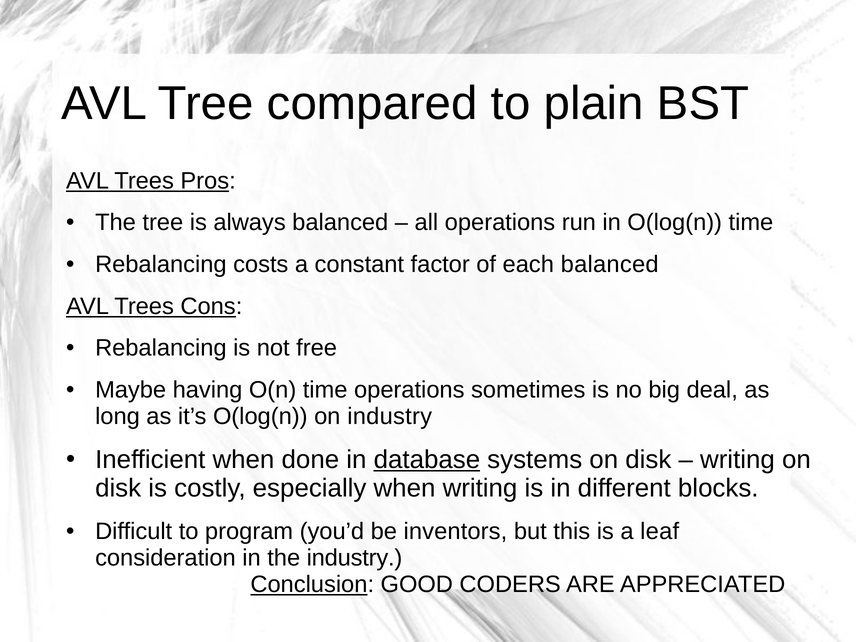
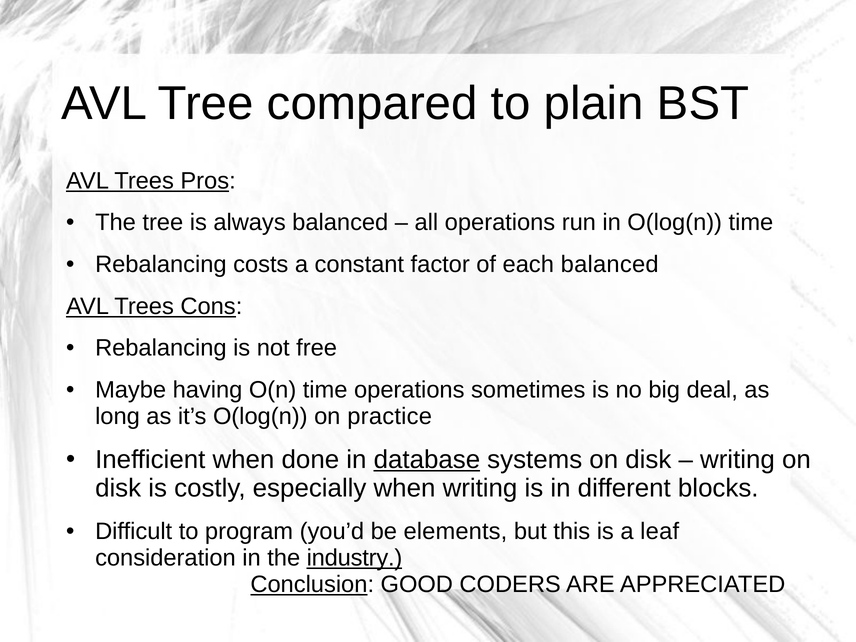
on industry: industry -> practice
inventors: inventors -> elements
industry at (355, 558) underline: none -> present
